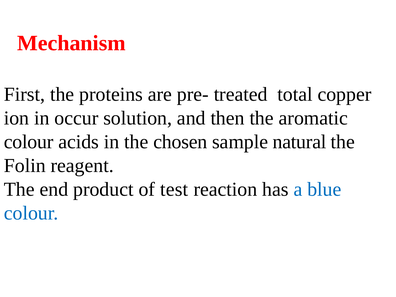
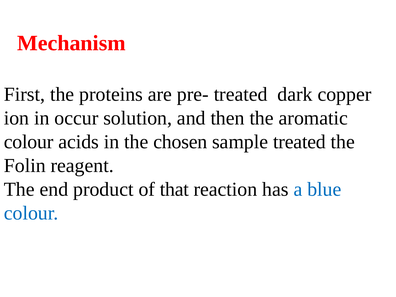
total: total -> dark
sample natural: natural -> treated
test: test -> that
